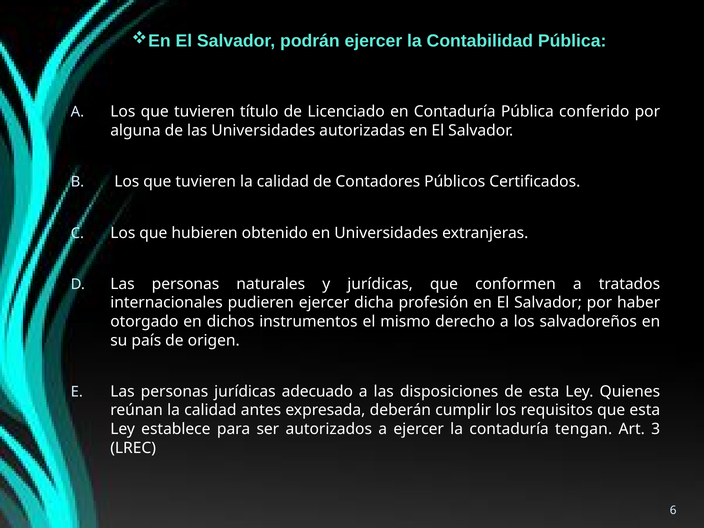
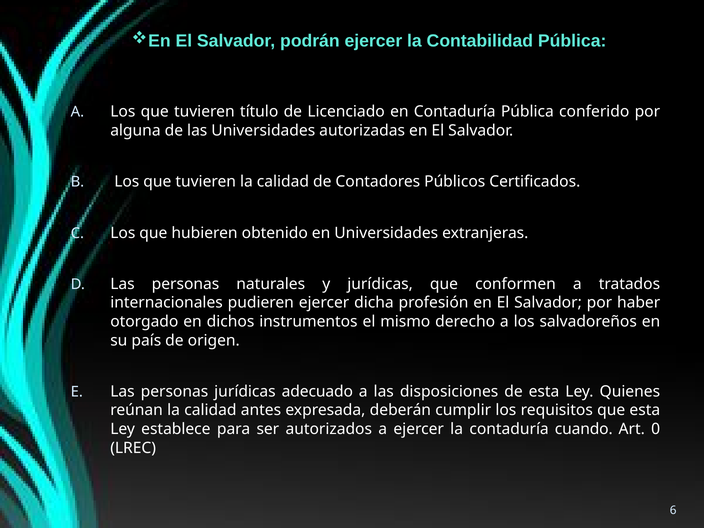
tengan: tengan -> cuando
3: 3 -> 0
